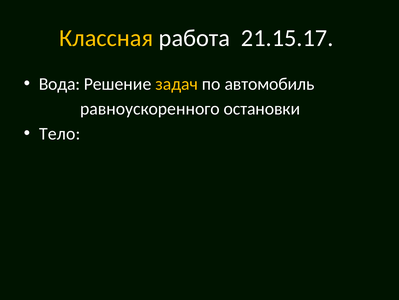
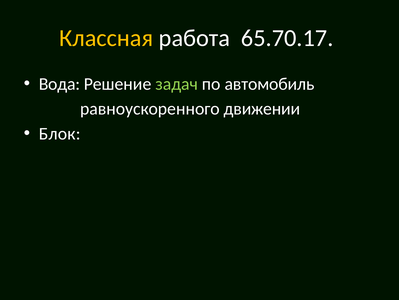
21.15.17: 21.15.17 -> 65.70.17
задач colour: yellow -> light green
остановки: остановки -> движении
Тело: Тело -> Блок
